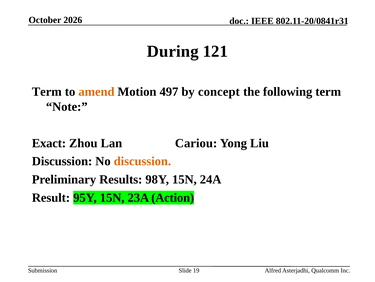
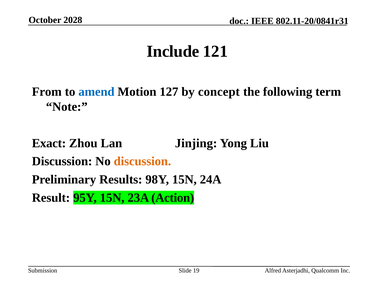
2026: 2026 -> 2028
During: During -> Include
Term at (47, 92): Term -> From
amend colour: orange -> blue
497: 497 -> 127
Cariou: Cariou -> Jinjing
